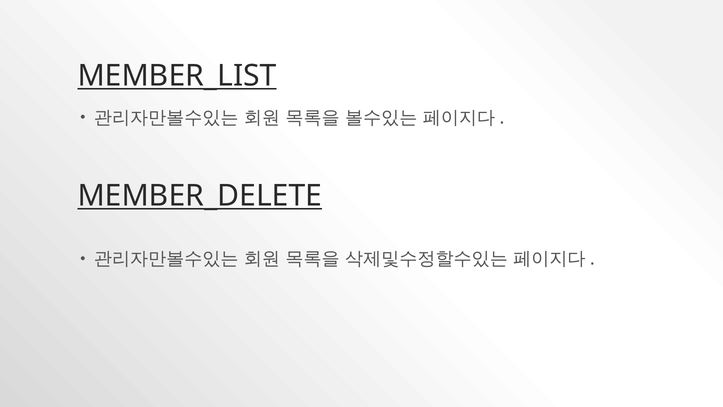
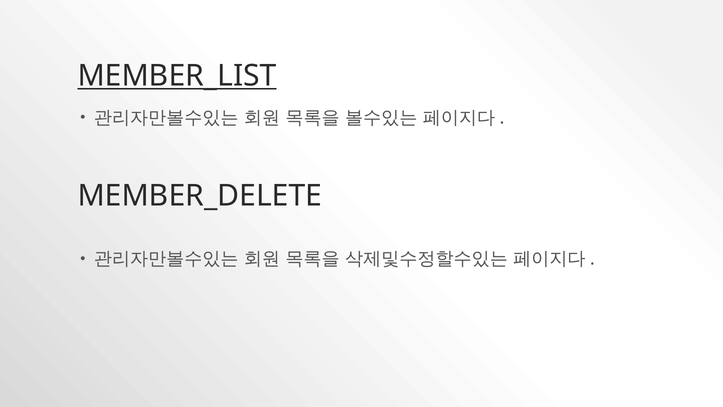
MEMBER_DELETE underline: present -> none
